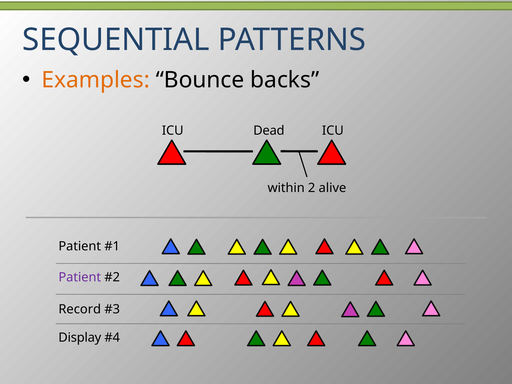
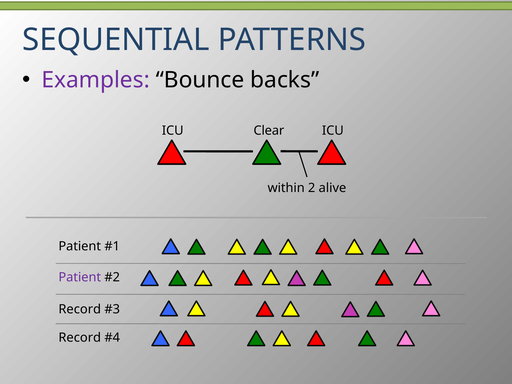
Examples colour: orange -> purple
Dead: Dead -> Clear
Display at (80, 338): Display -> Record
